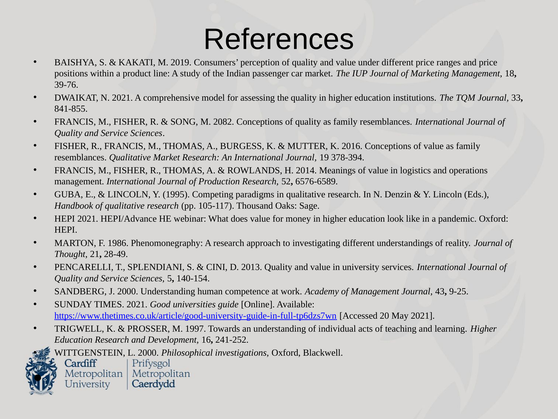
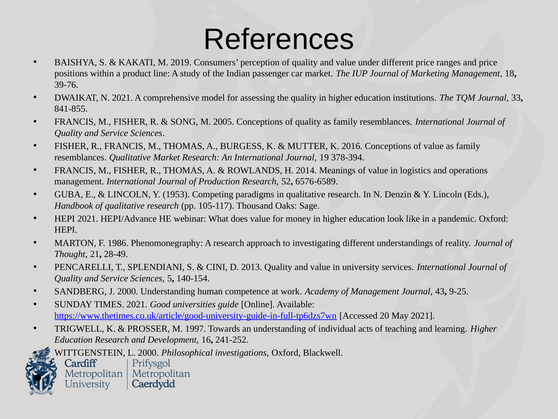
2082: 2082 -> 2005
1995: 1995 -> 1953
